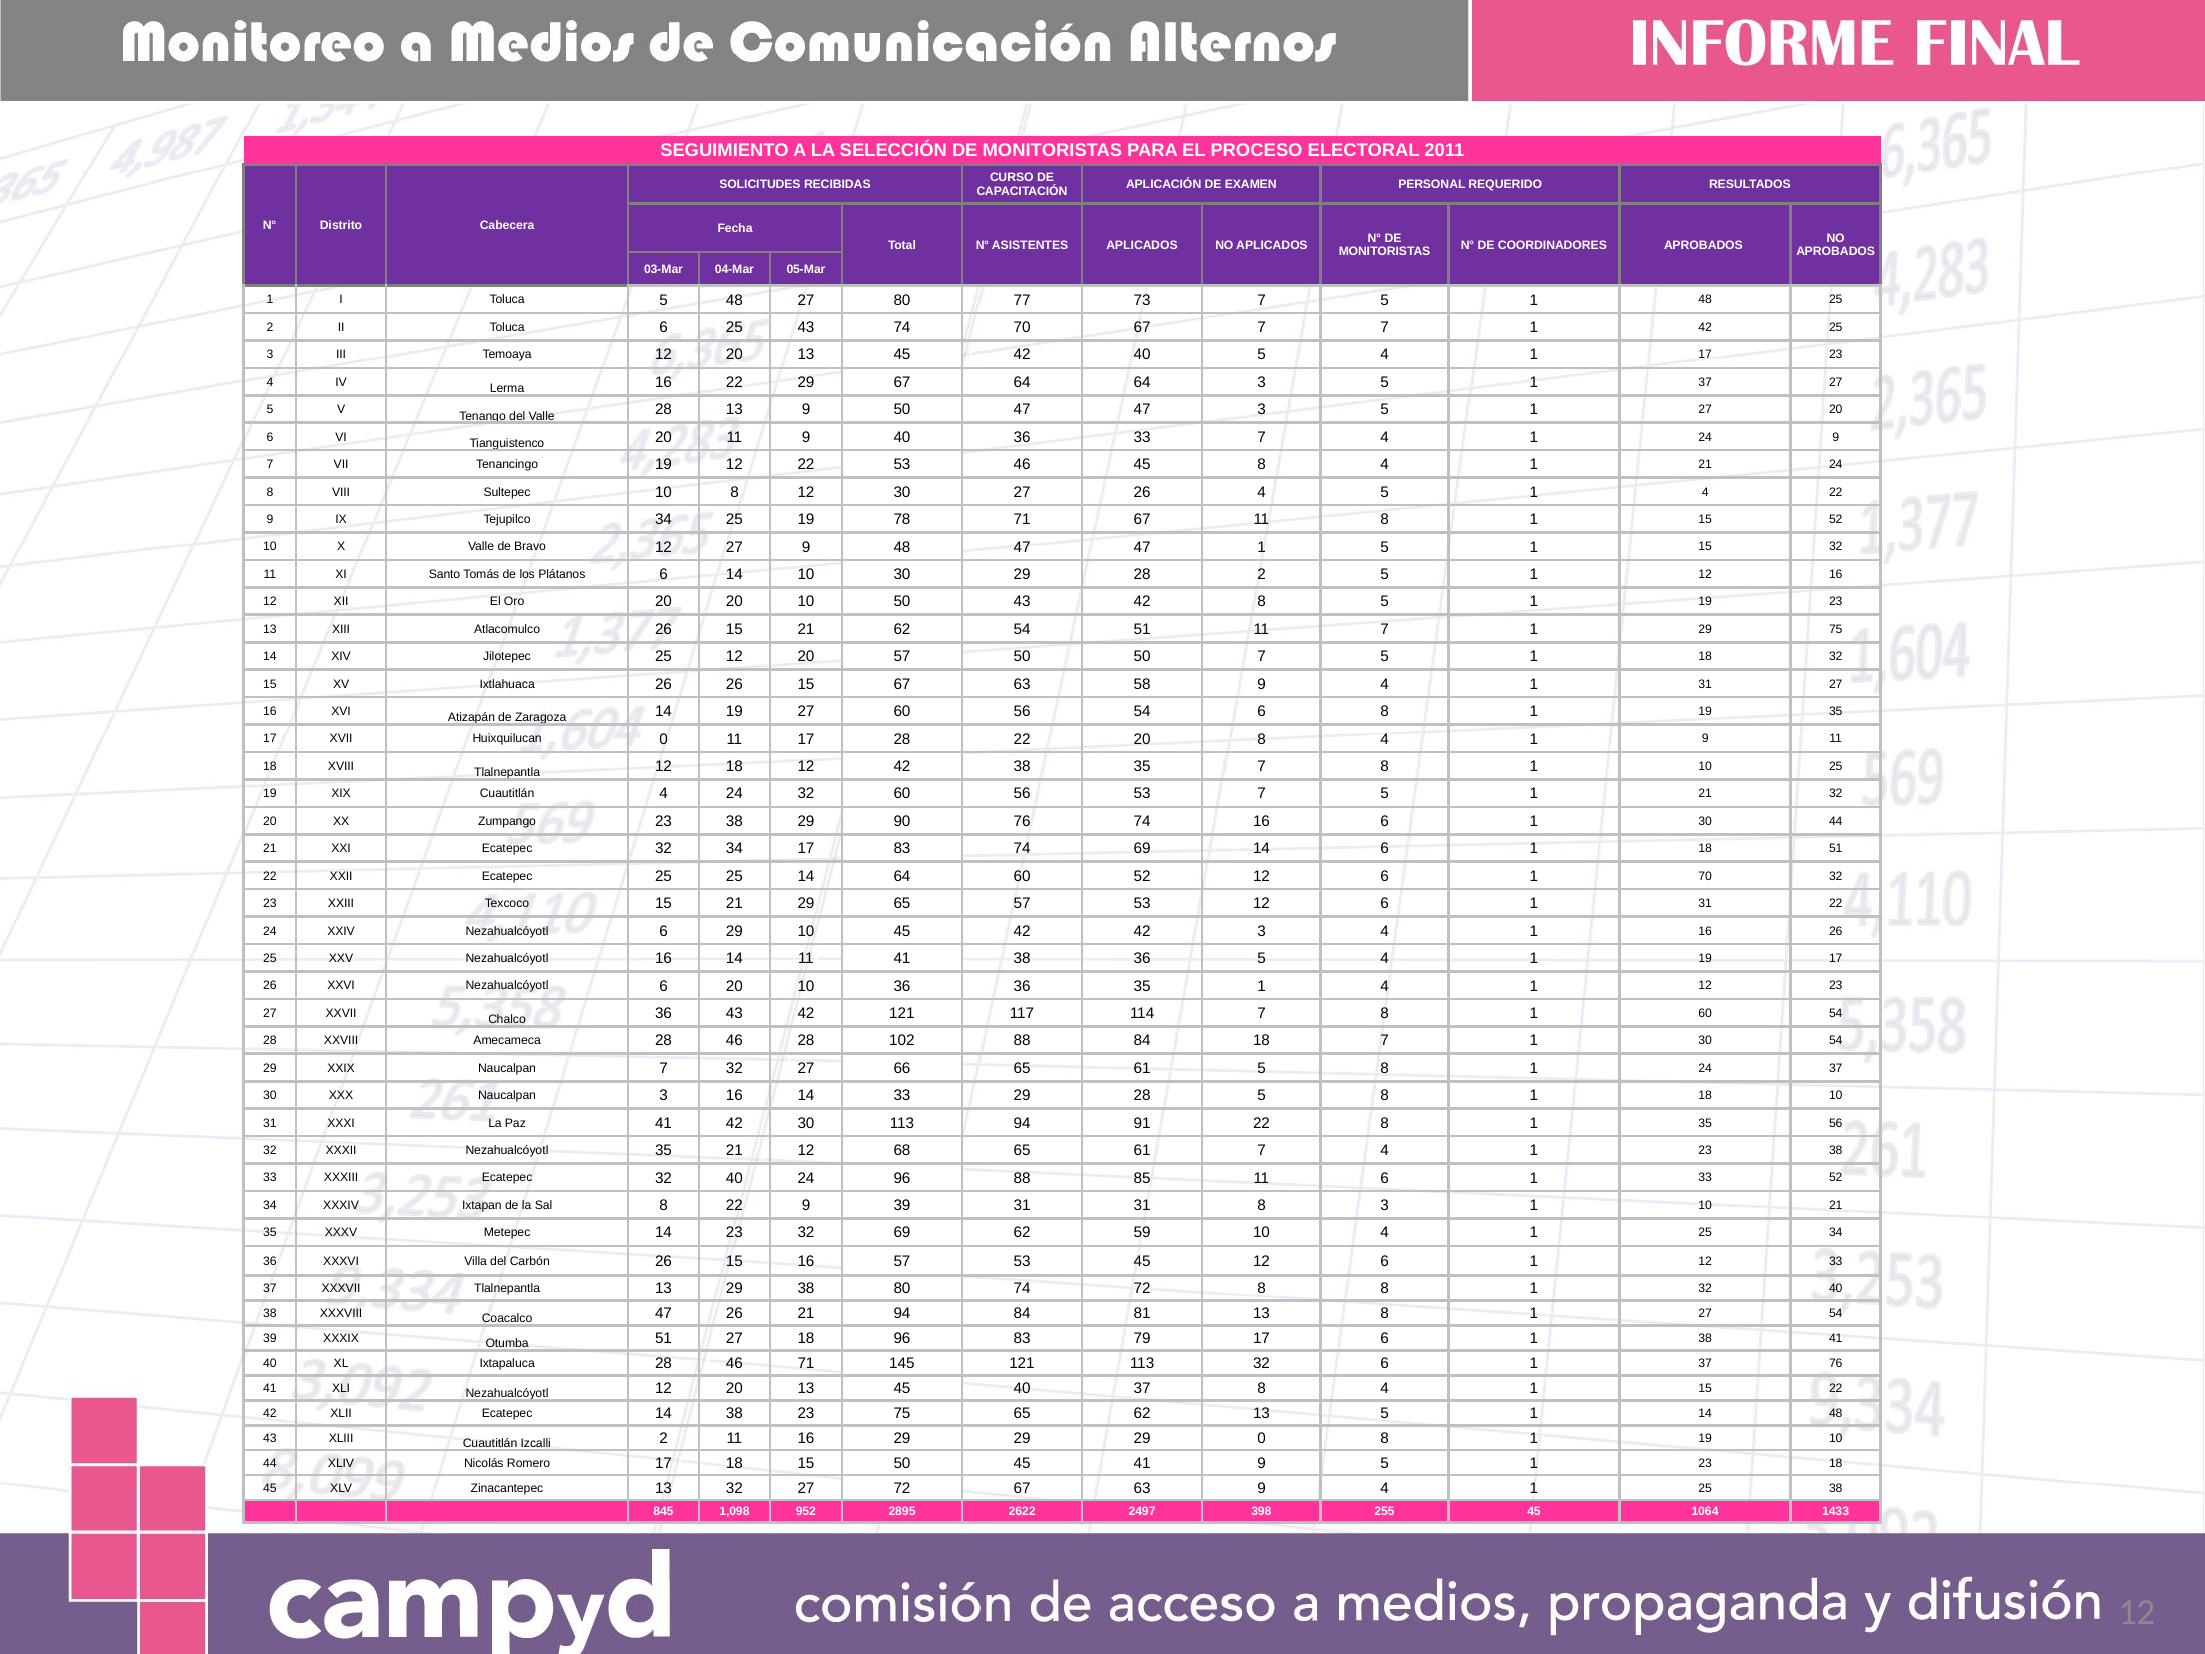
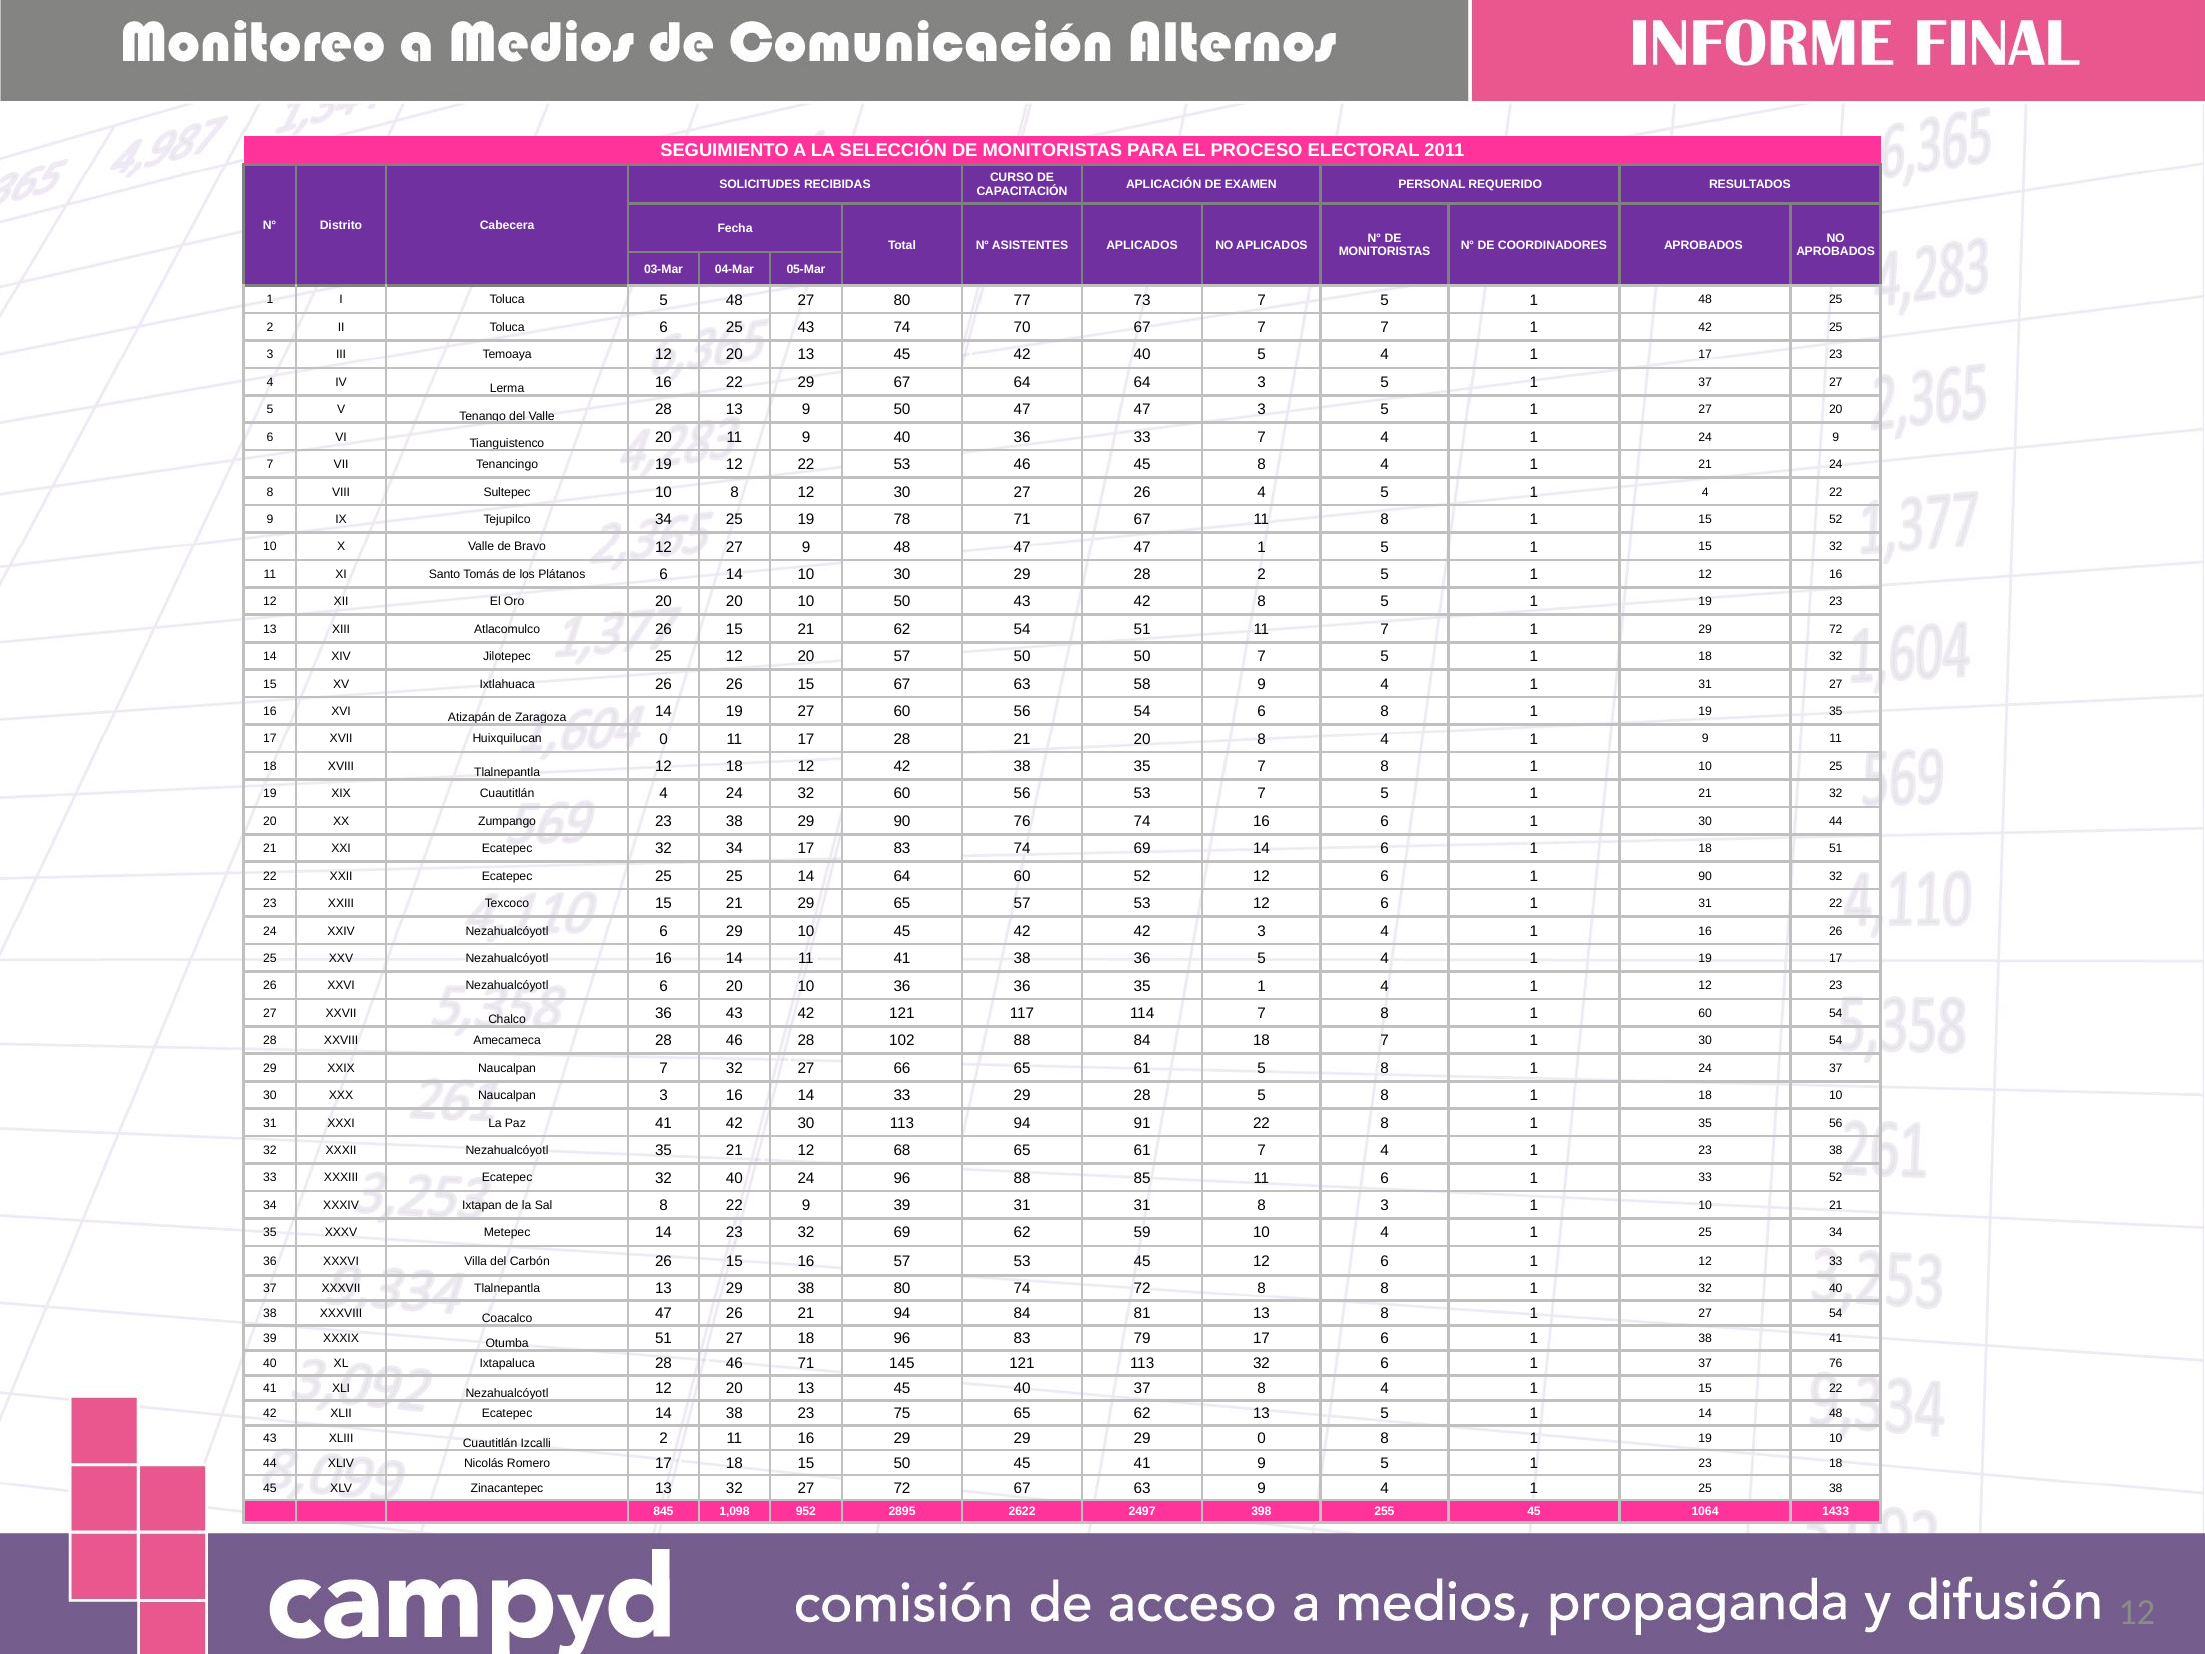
29 75: 75 -> 72
28 22: 22 -> 21
1 70: 70 -> 90
